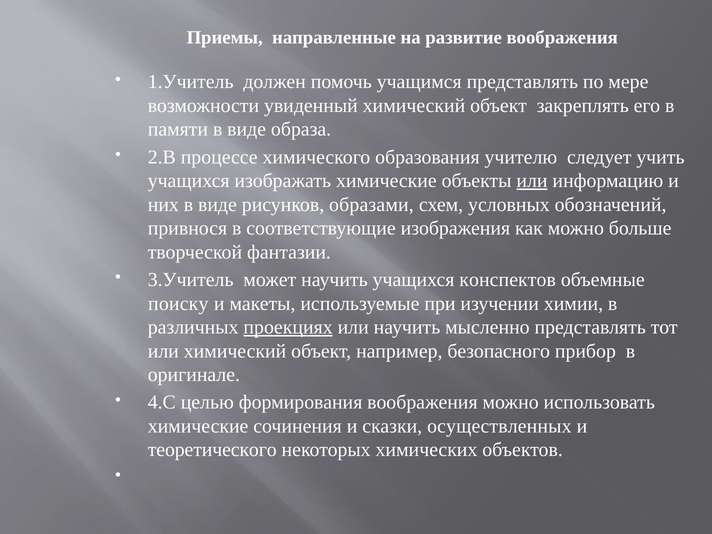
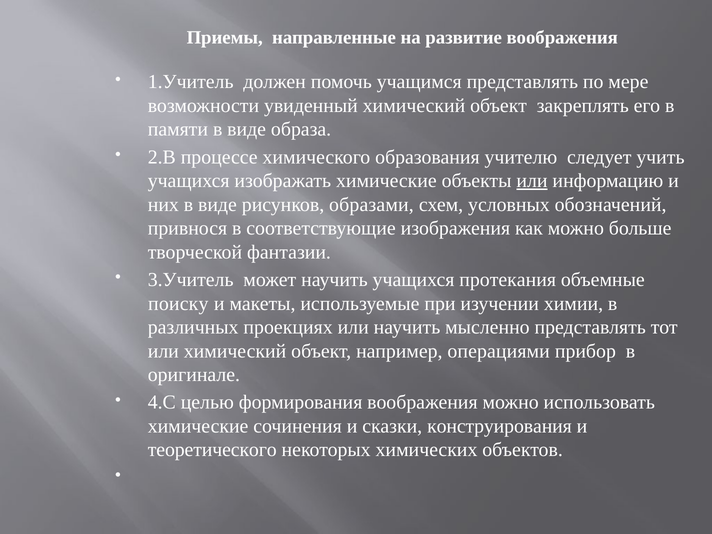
конспектов: конспектов -> протекания
проекциях underline: present -> none
безопасного: безопасного -> операциями
осуществленных: осуществленных -> конструирования
